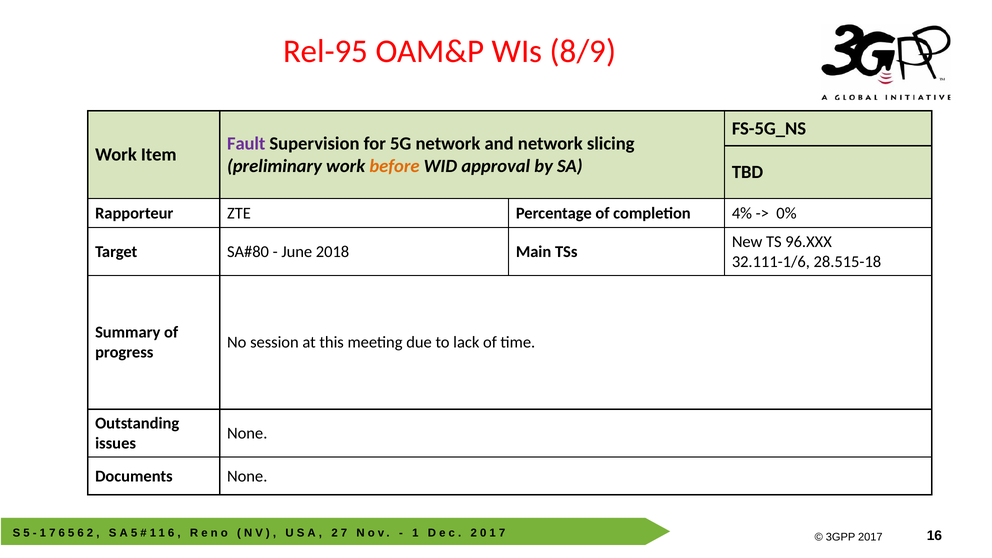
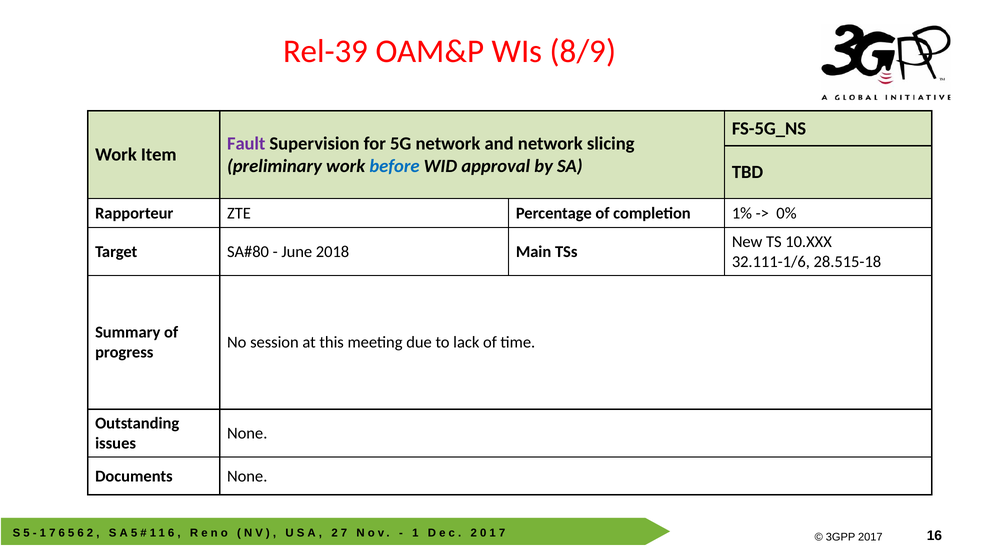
Rel-95: Rel-95 -> Rel-39
before colour: orange -> blue
4%: 4% -> 1%
96.XXX: 96.XXX -> 10.XXX
